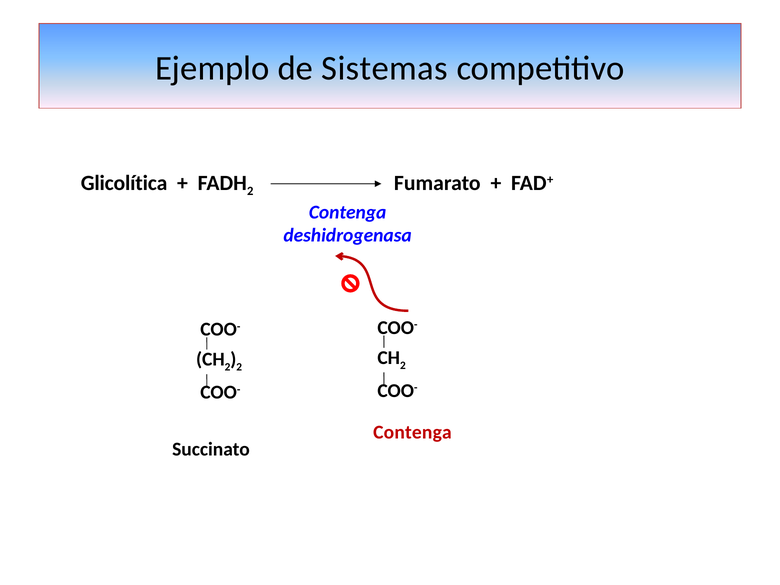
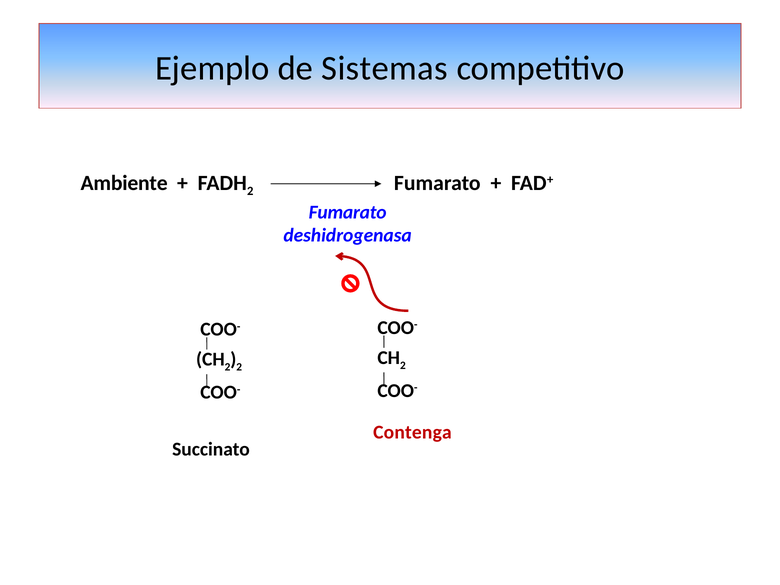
Glicolítica: Glicolítica -> Ambiente
Contenga at (348, 212): Contenga -> Fumarato
